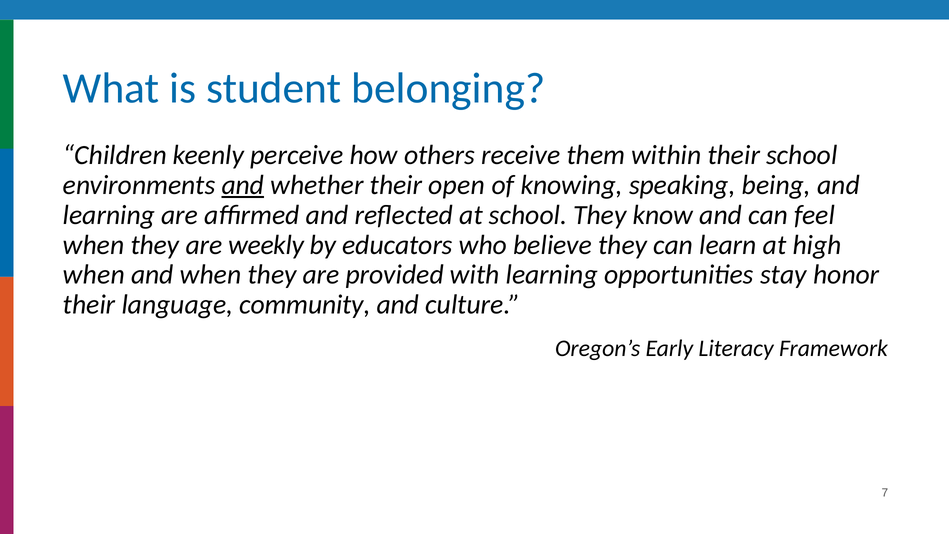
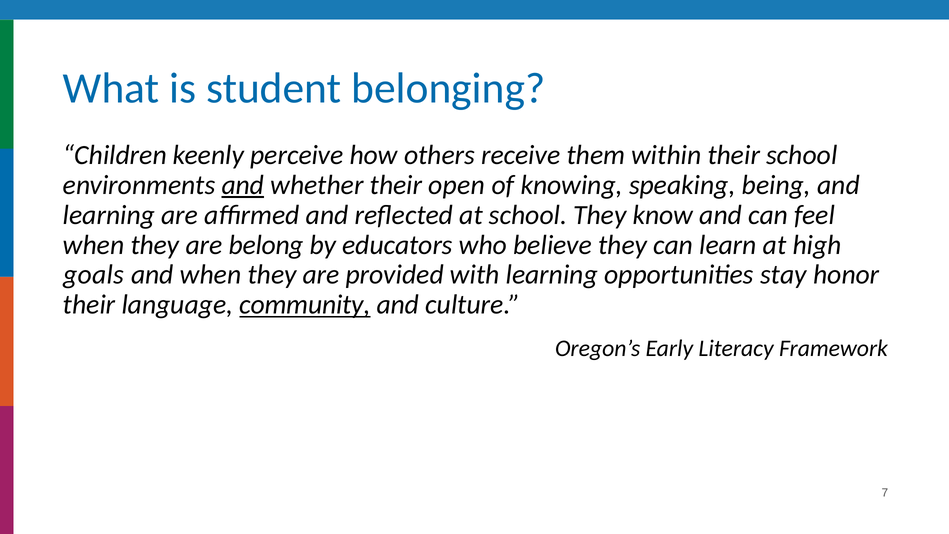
weekly: weekly -> belong
when at (94, 275): when -> goals
community underline: none -> present
